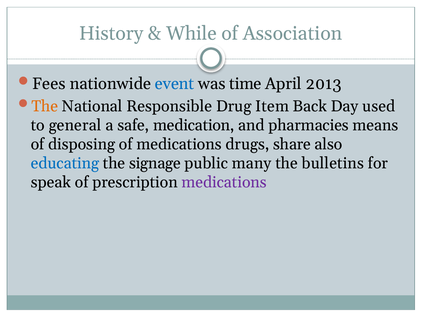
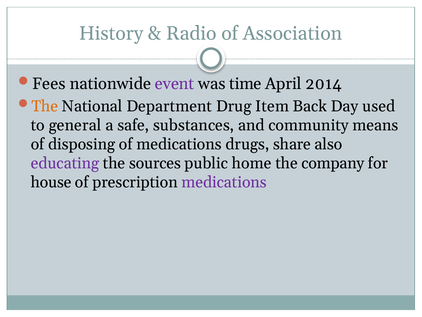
While: While -> Radio
event colour: blue -> purple
2013: 2013 -> 2014
Responsible: Responsible -> Department
medication: medication -> substances
pharmacies: pharmacies -> community
educating colour: blue -> purple
signage: signage -> sources
many: many -> home
bulletins: bulletins -> company
speak: speak -> house
